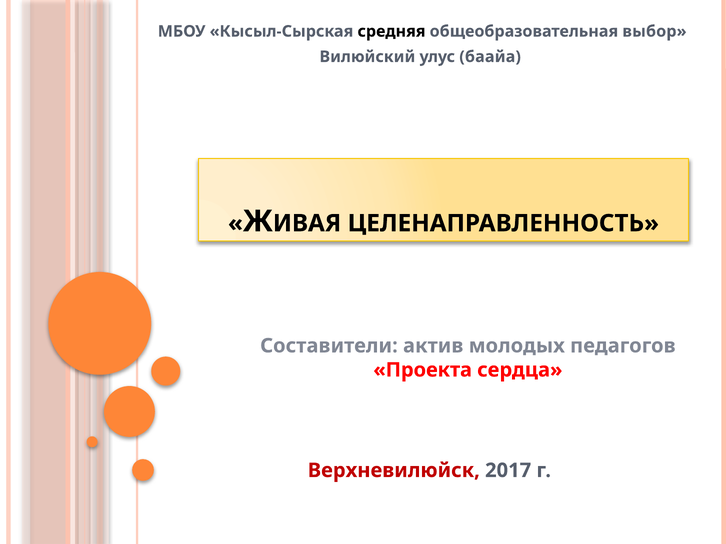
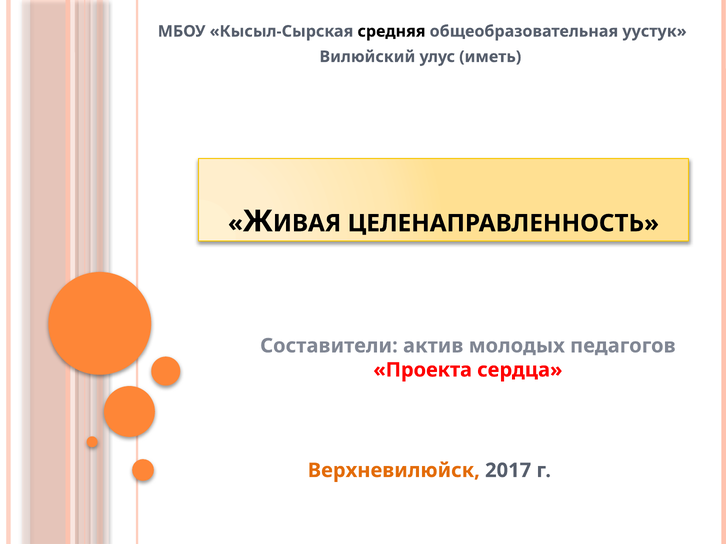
выбор: выбор -> уустук
баайа: баайа -> иметь
Верхневилюйск colour: red -> orange
